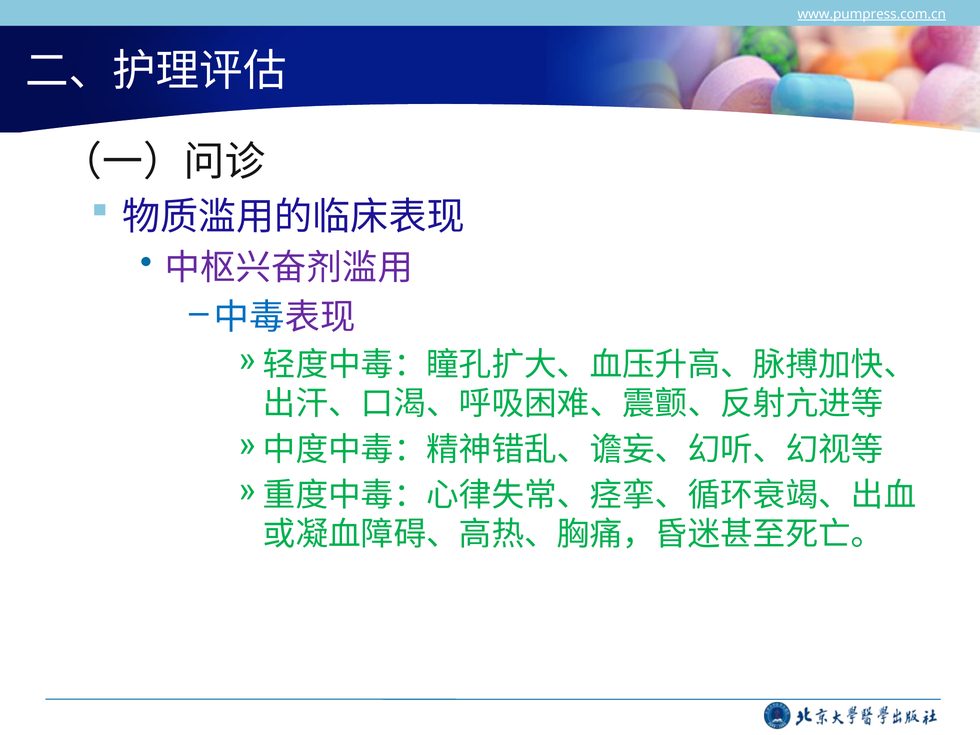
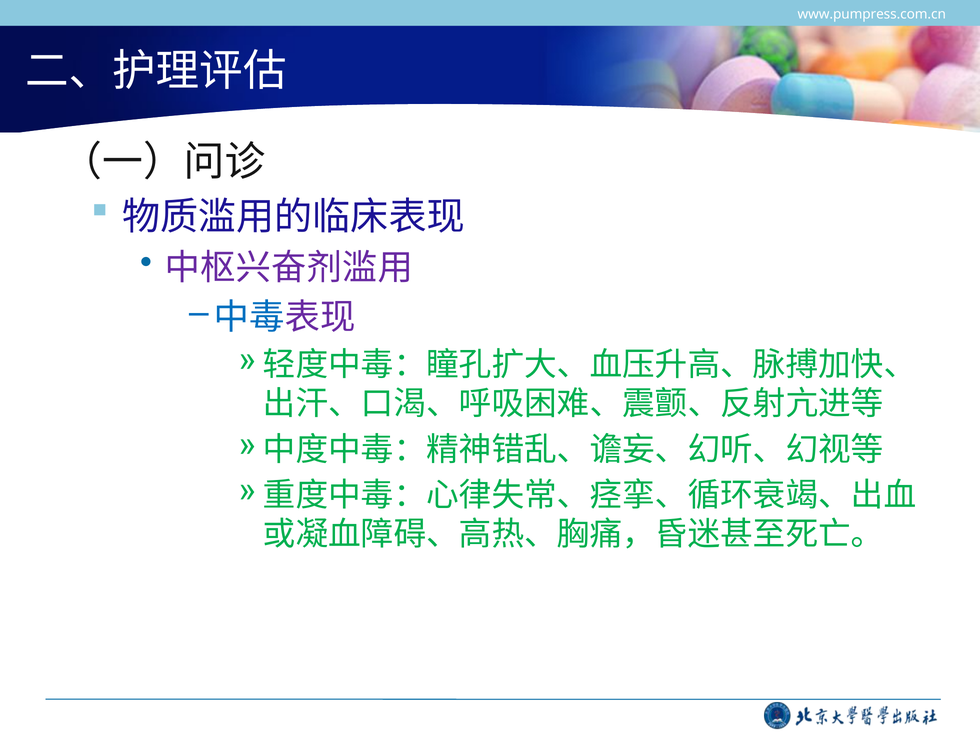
www.pumpress.com.cn underline: present -> none
